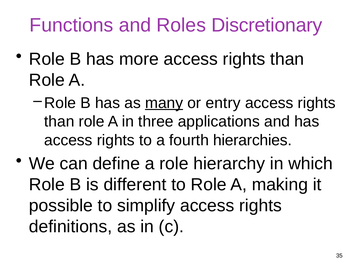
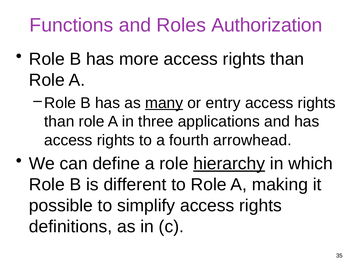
Discretionary: Discretionary -> Authorization
hierarchies: hierarchies -> arrowhead
hierarchy underline: none -> present
